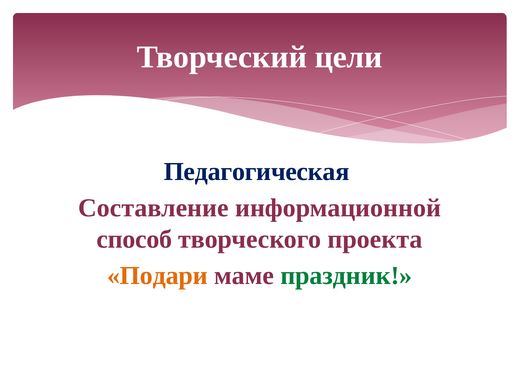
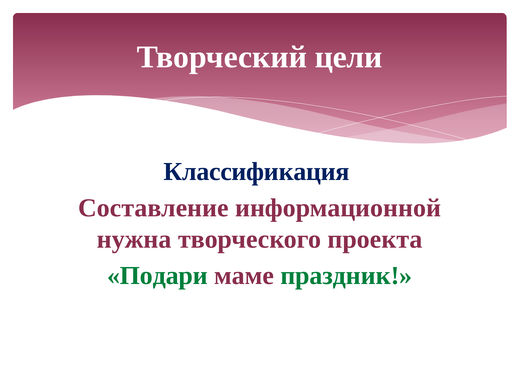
Педагогическая: Педагогическая -> Классификация
способ: способ -> нужна
Подари colour: orange -> green
